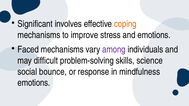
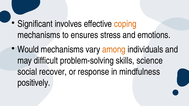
improve: improve -> ensures
Faced: Faced -> Would
among colour: purple -> orange
bounce: bounce -> recover
emotions at (34, 83): emotions -> positively
